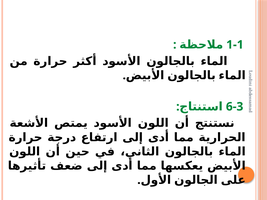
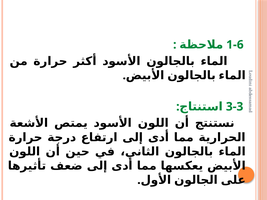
1-1: 1-1 -> 1-6
6-3: 6-3 -> 3-3
